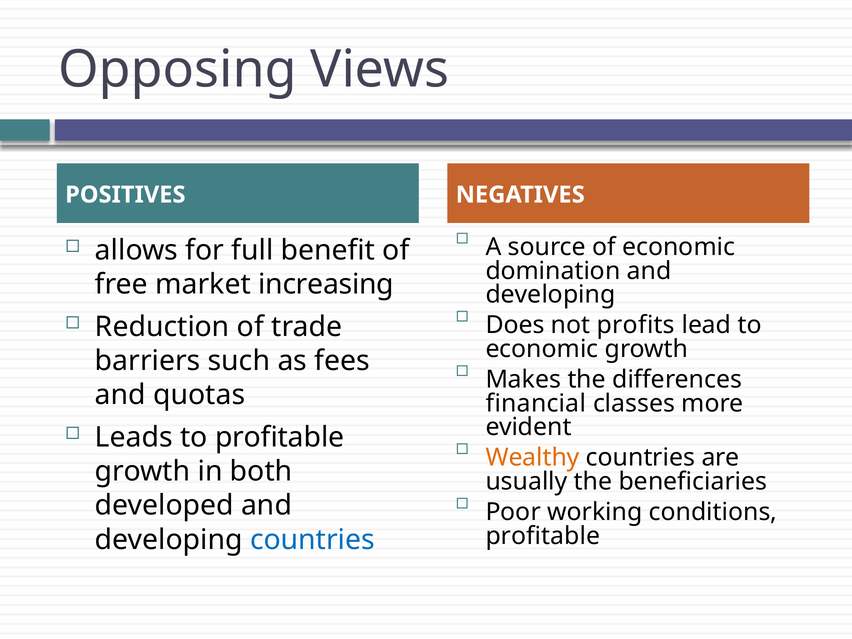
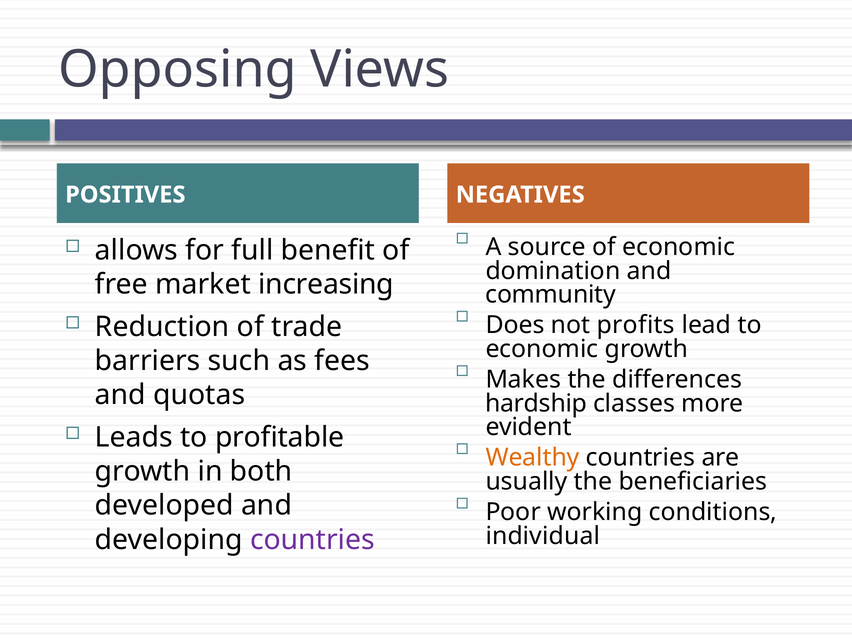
developing at (550, 295): developing -> community
financial: financial -> hardship
profitable at (543, 536): profitable -> individual
countries at (312, 540) colour: blue -> purple
